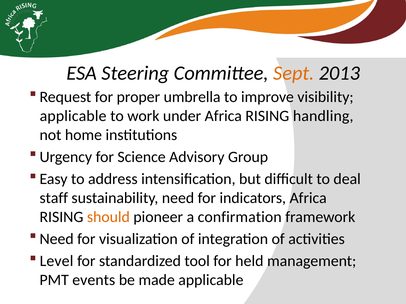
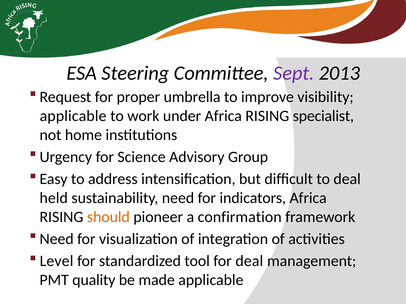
Sept colour: orange -> purple
handling: handling -> specialist
staff: staff -> held
for held: held -> deal
events: events -> quality
